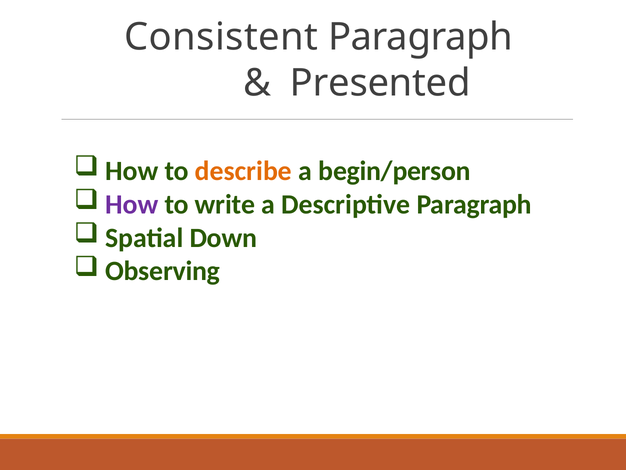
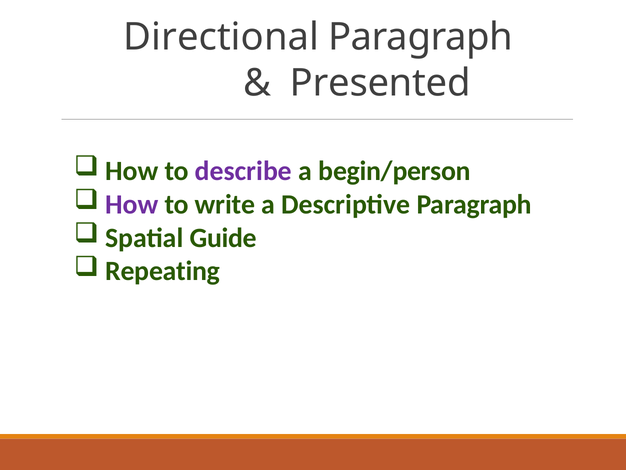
Consistent: Consistent -> Directional
describe colour: orange -> purple
Down: Down -> Guide
Observing: Observing -> Repeating
